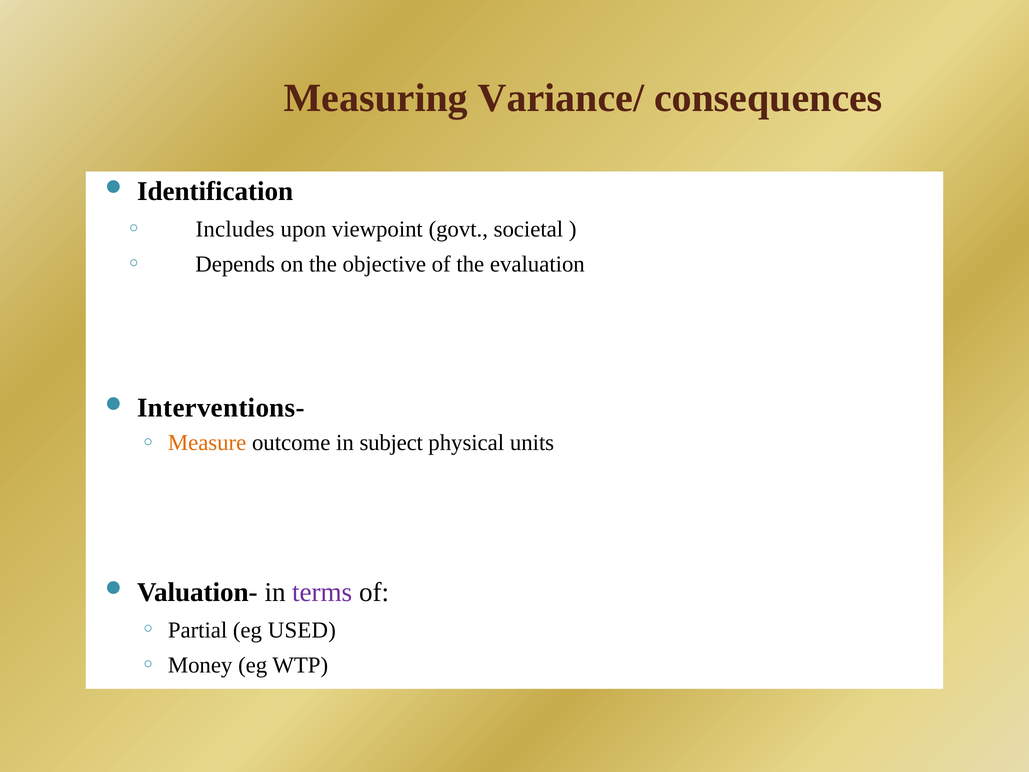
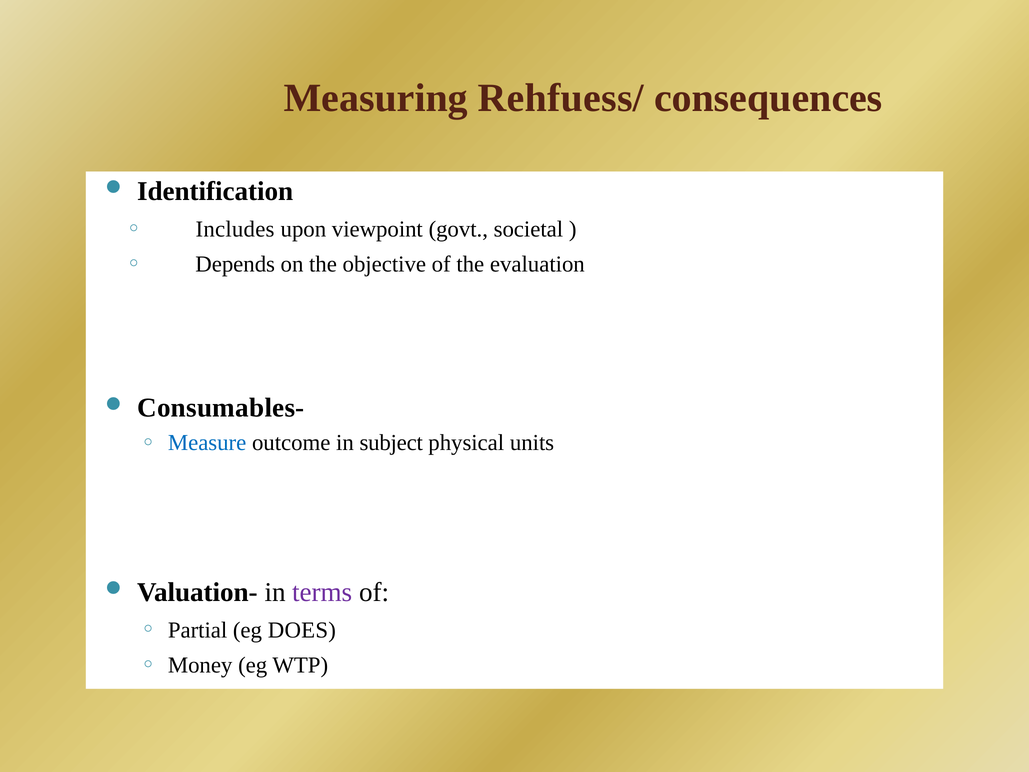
Variance/: Variance/ -> Rehfuess/
Interventions-: Interventions- -> Consumables-
Measure colour: orange -> blue
USED: USED -> DOES
